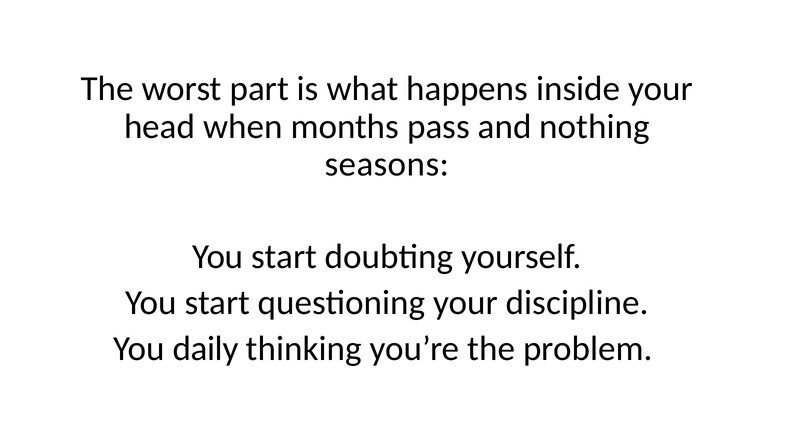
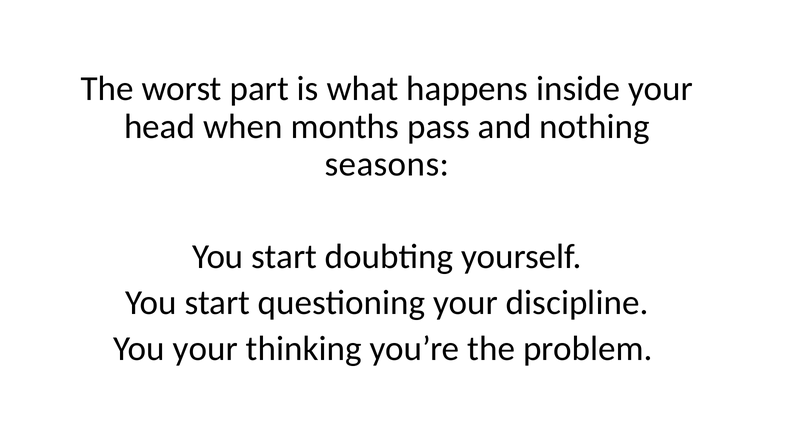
You daily: daily -> your
